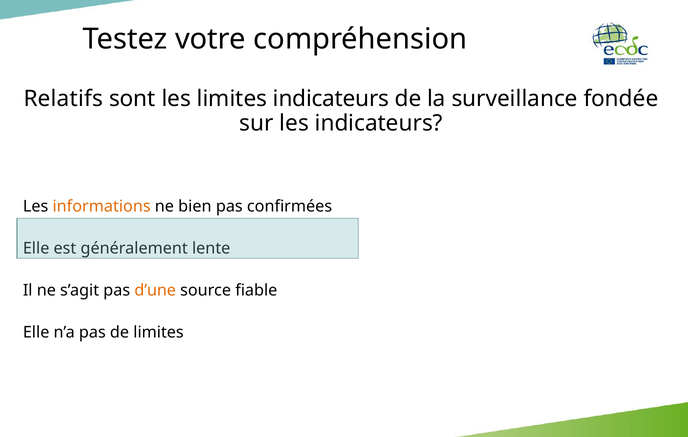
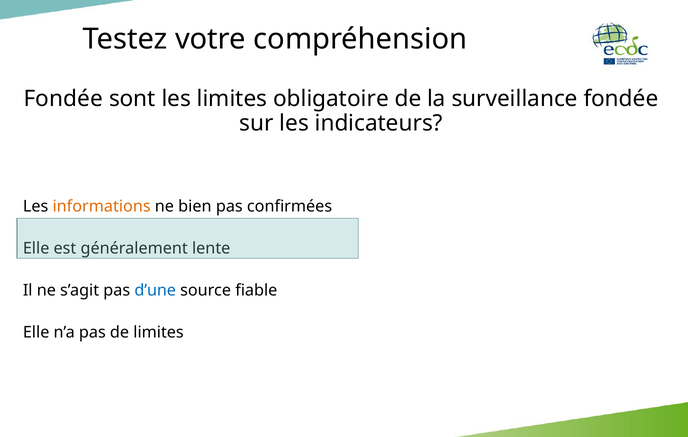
Relatifs at (63, 99): Relatifs -> Fondée
limites indicateurs: indicateurs -> obligatoire
d’une colour: orange -> blue
